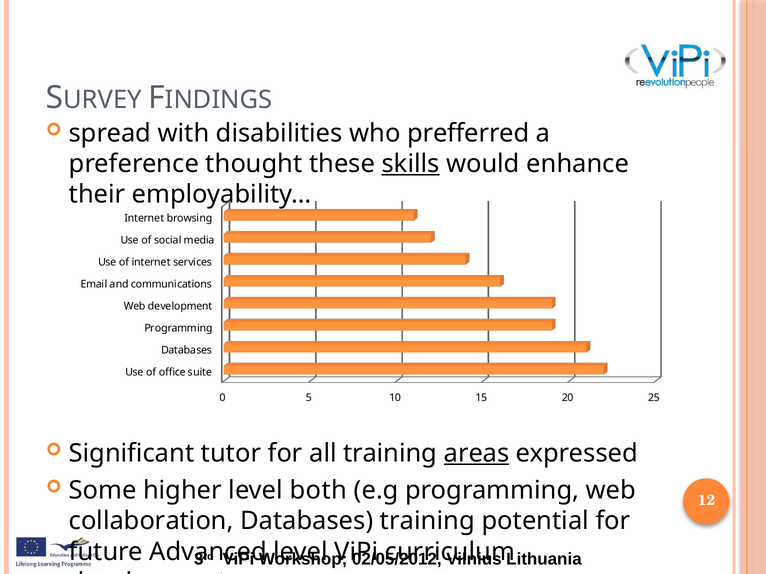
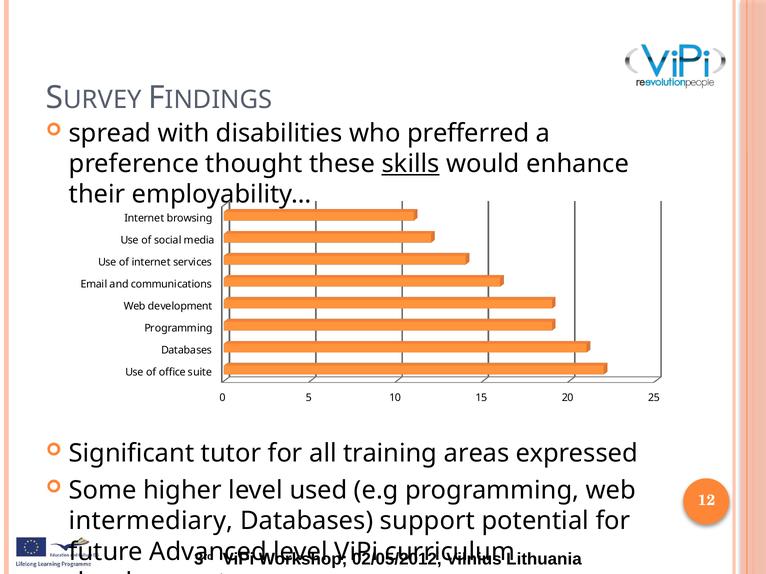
areas underline: present -> none
both: both -> used
collaboration: collaboration -> intermediary
Databases training: training -> support
